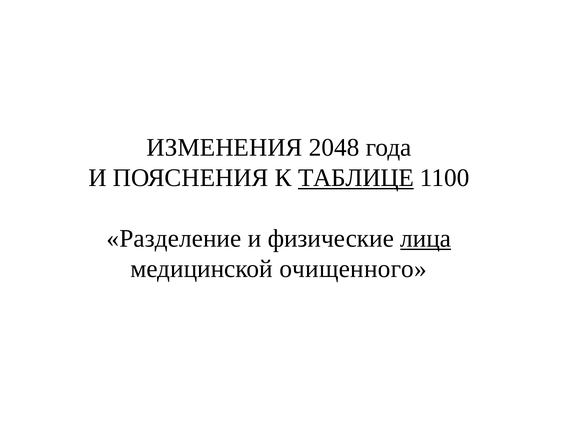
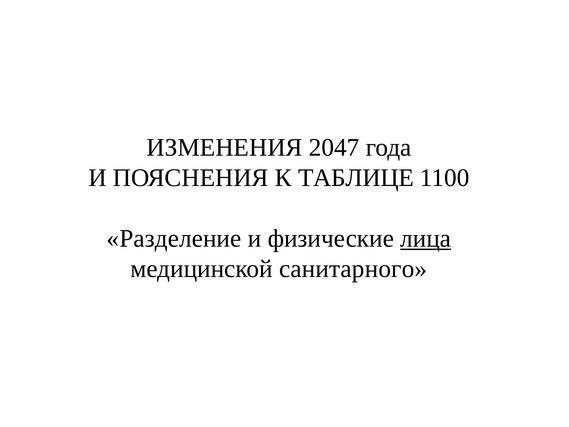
2048: 2048 -> 2047
ТАБЛИЦЕ underline: present -> none
очищенного: очищенного -> санитарного
